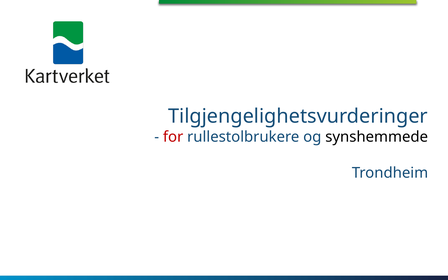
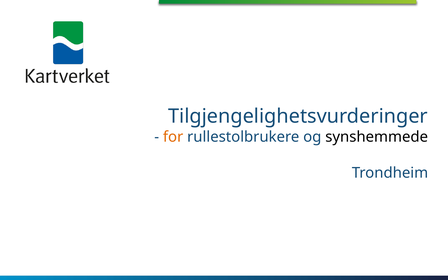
for colour: red -> orange
